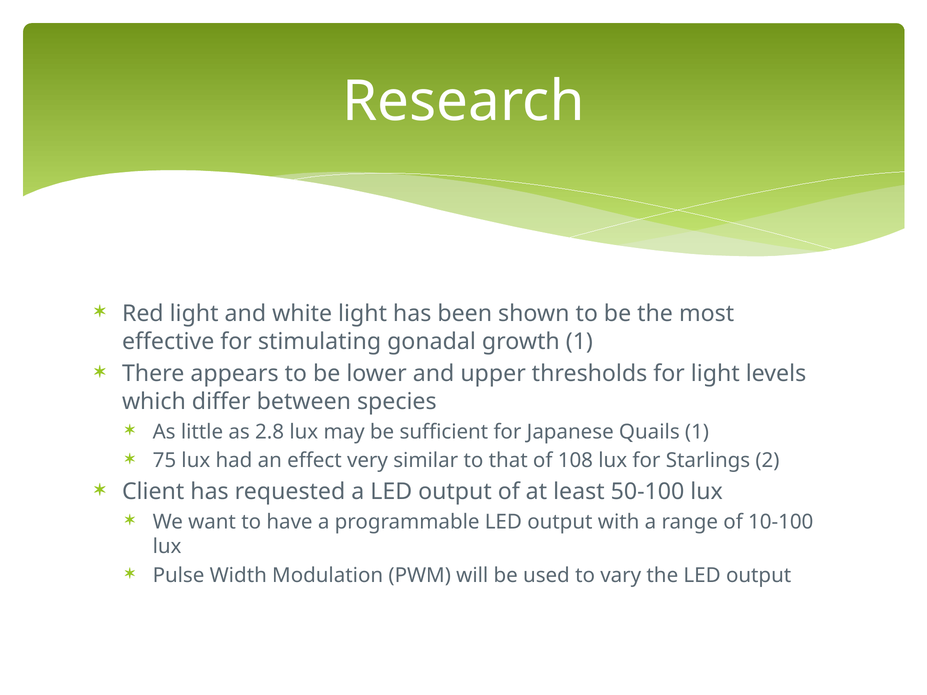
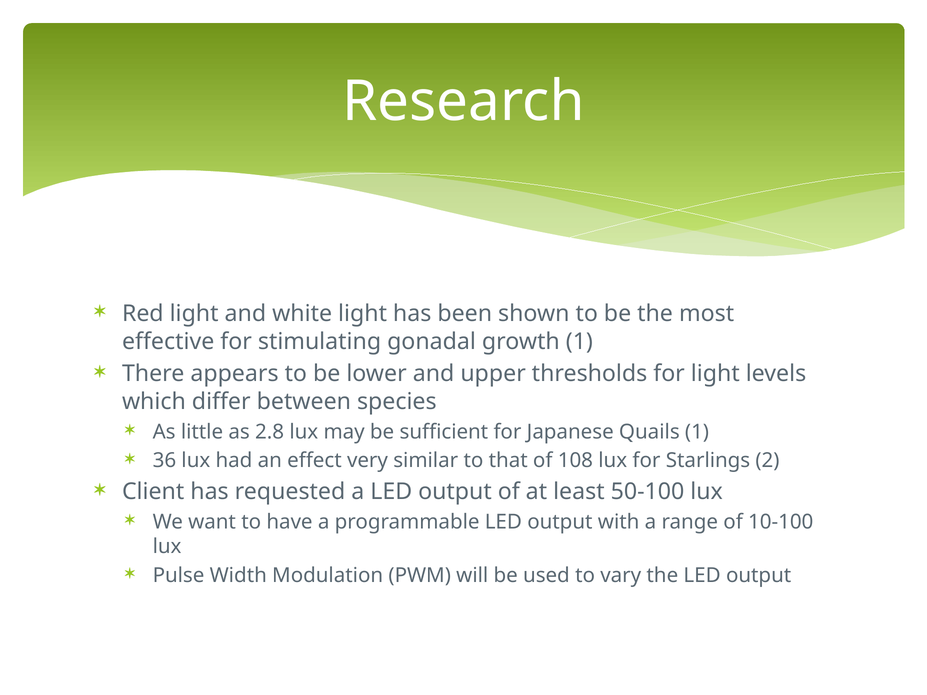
75: 75 -> 36
